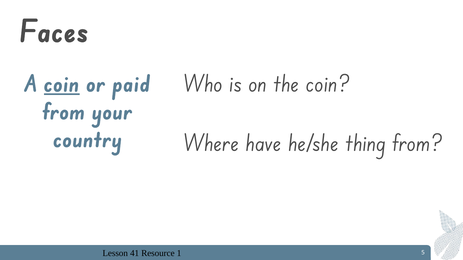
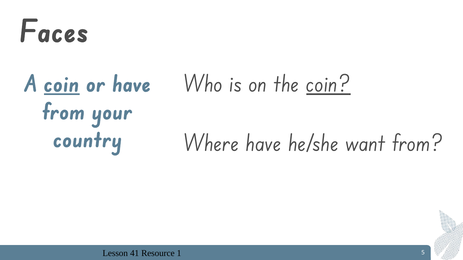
or paid: paid -> have
coin at (328, 84) underline: none -> present
thing: thing -> want
